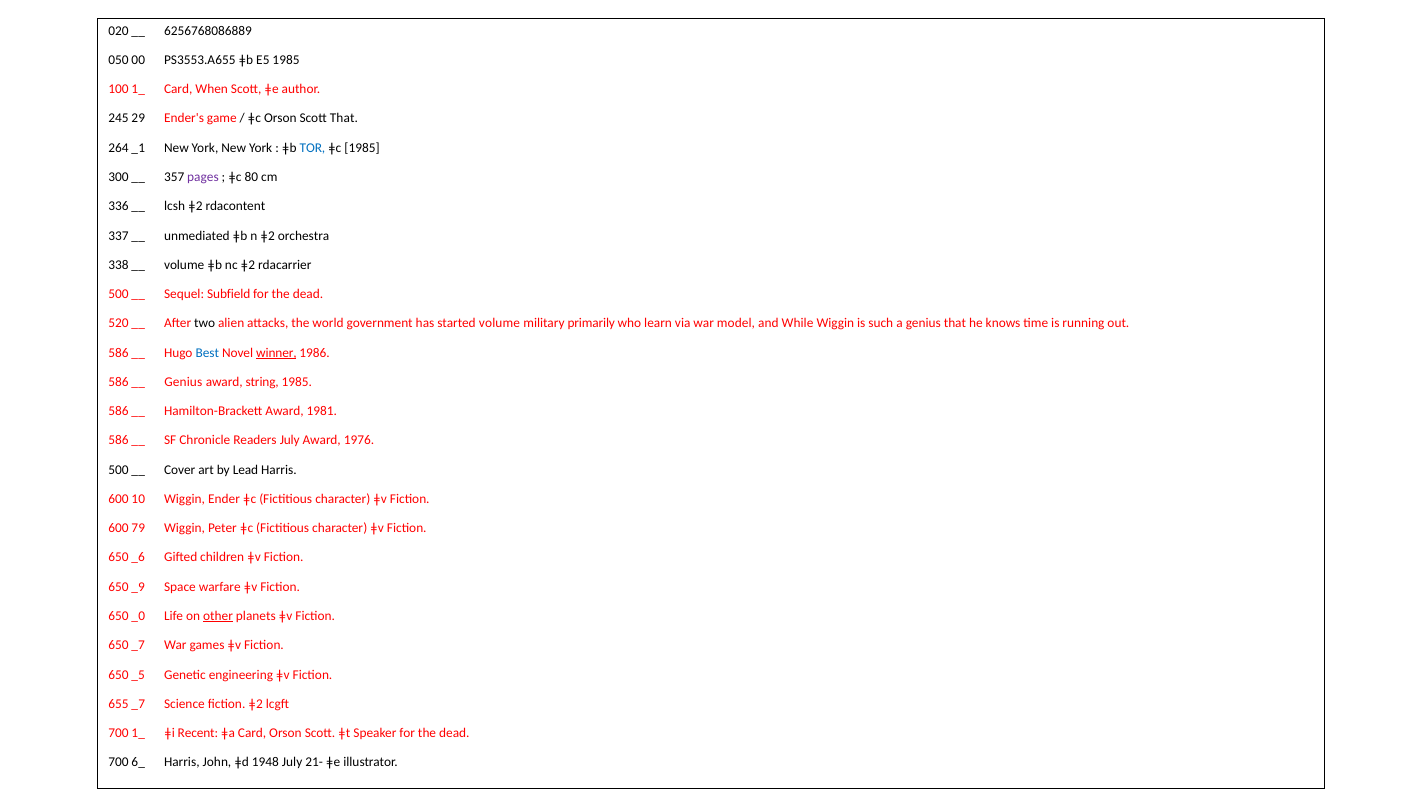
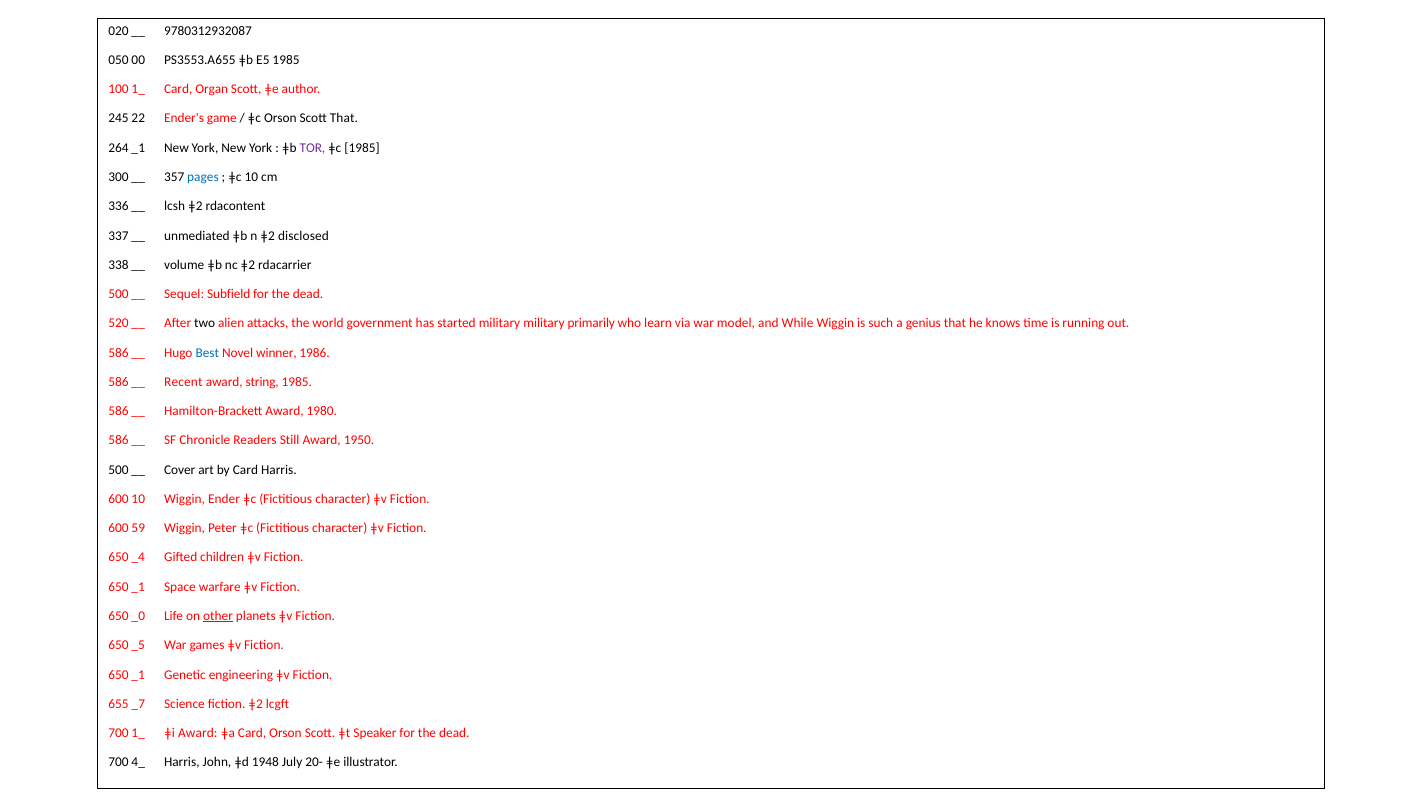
6256768086889: 6256768086889 -> 9780312932087
When: When -> Organ
29: 29 -> 22
TOR colour: blue -> purple
pages colour: purple -> blue
ǂc 80: 80 -> 10
orchestra: orchestra -> disclosed
started volume: volume -> military
winner underline: present -> none
Genius at (183, 382): Genius -> Recent
1981: 1981 -> 1980
Readers July: July -> Still
1976: 1976 -> 1950
by Lead: Lead -> Card
79: 79 -> 59
_6: _6 -> _4
_9 at (138, 587): _9 -> _1
650 _7: _7 -> _5
_5 at (138, 675): _5 -> _1
ǂi Recent: Recent -> Award
6_: 6_ -> 4_
21-: 21- -> 20-
